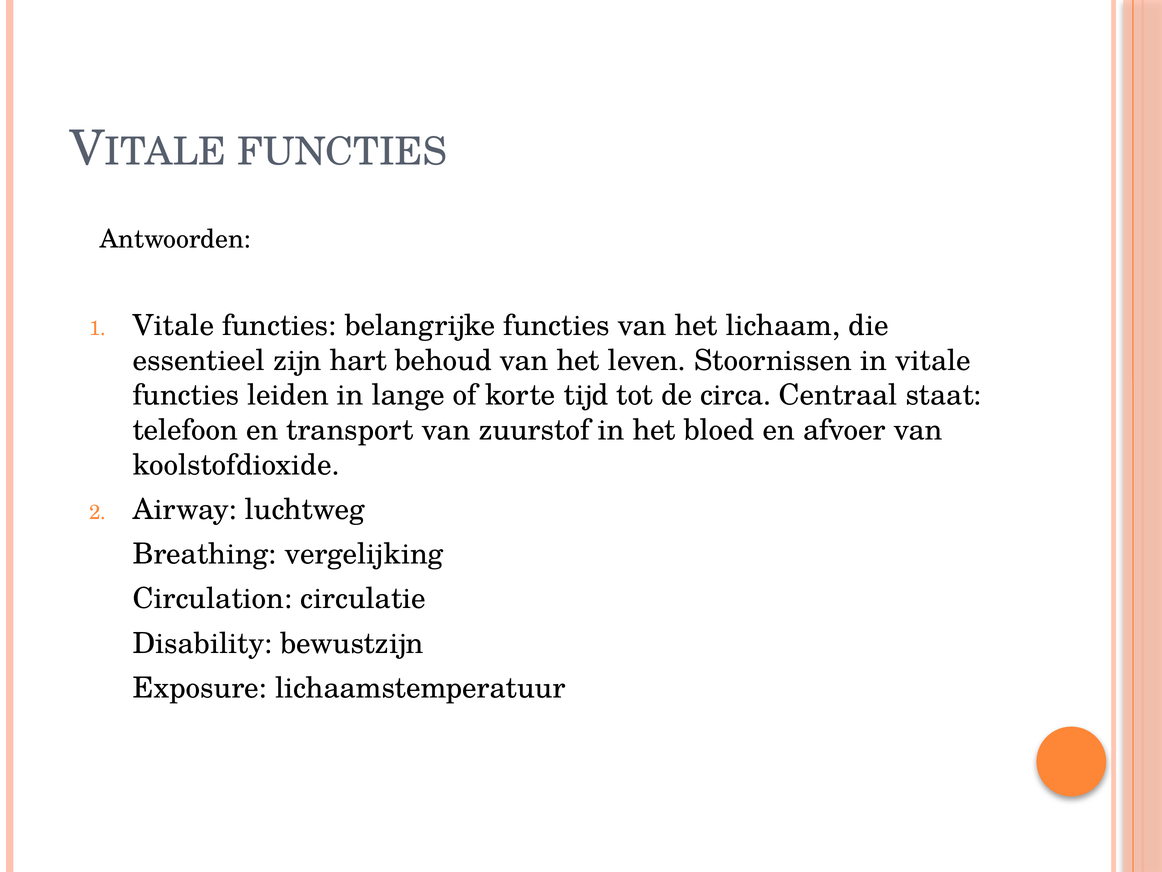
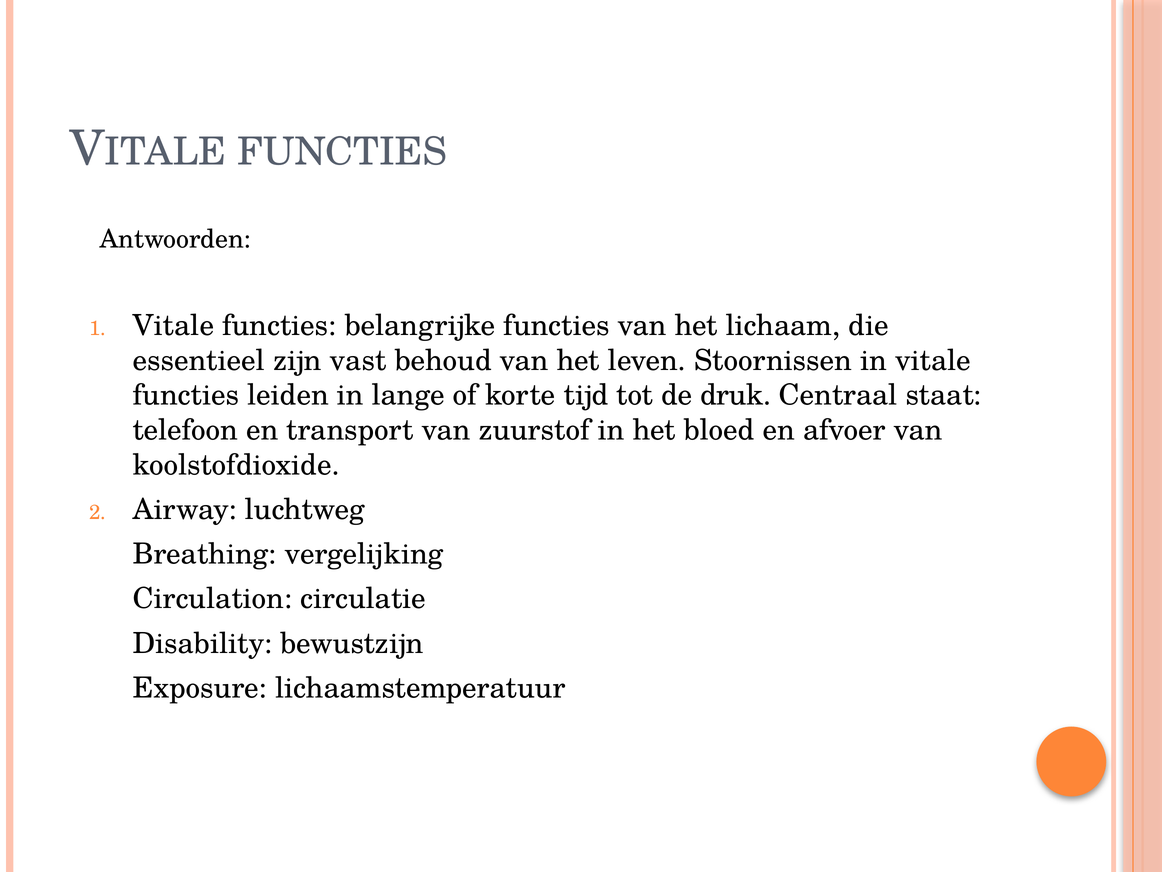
hart: hart -> vast
circa: circa -> druk
